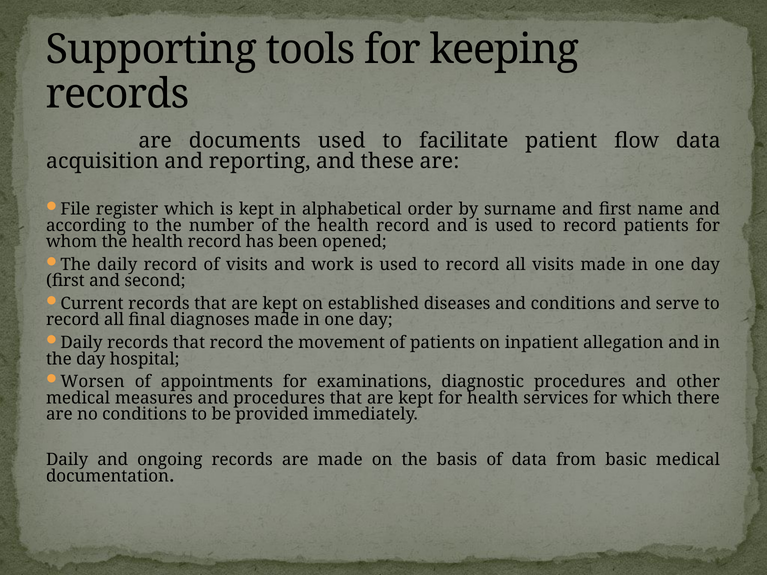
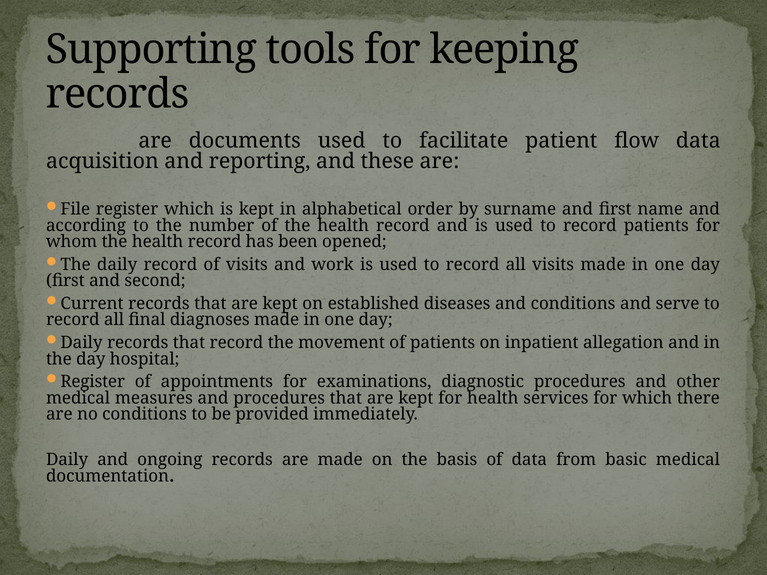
Worsen at (93, 382): Worsen -> Register
